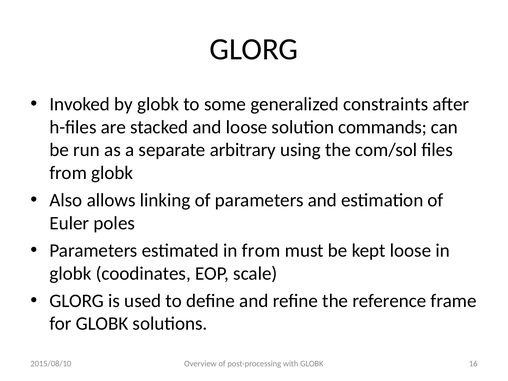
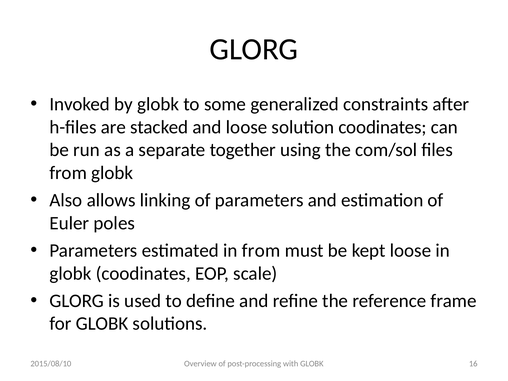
solution commands: commands -> coodinates
arbitrary: arbitrary -> together
